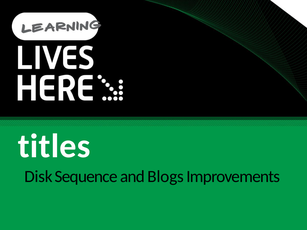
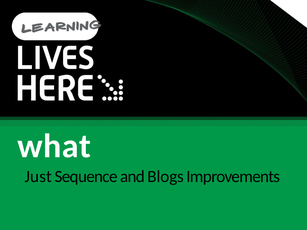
titles: titles -> what
Disk: Disk -> Just
